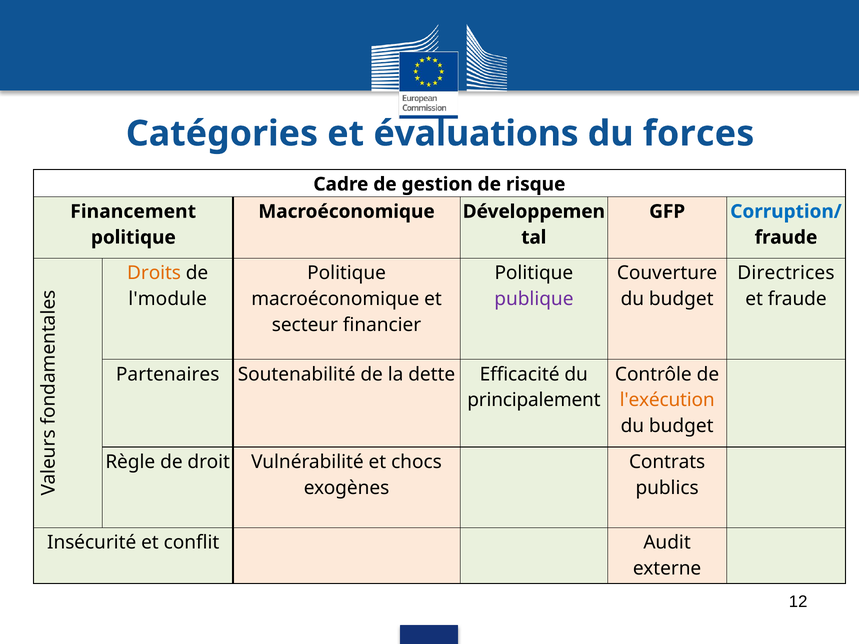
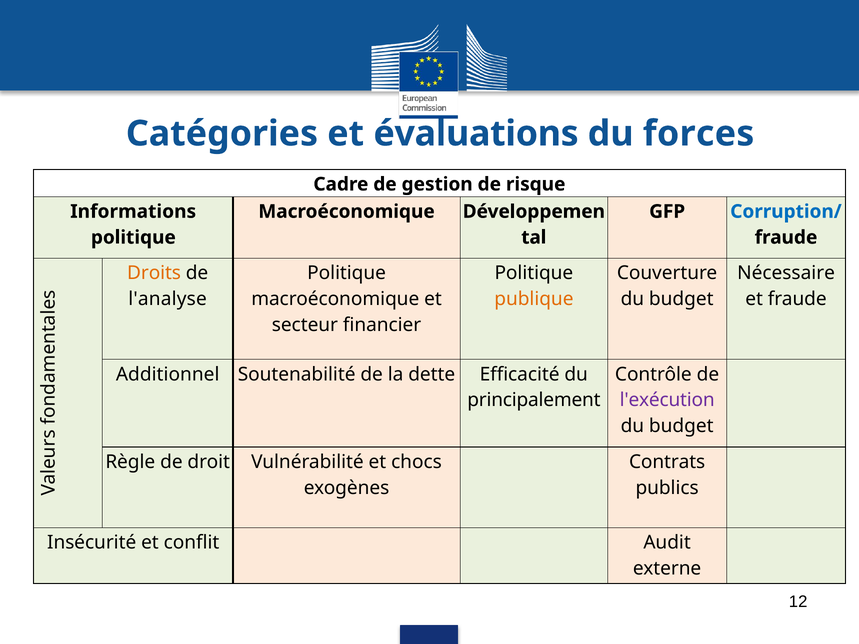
Financement: Financement -> Informations
Directrices: Directrices -> Nécessaire
l'module: l'module -> l'analyse
publique colour: purple -> orange
Partenaires: Partenaires -> Additionnel
l'exécution colour: orange -> purple
